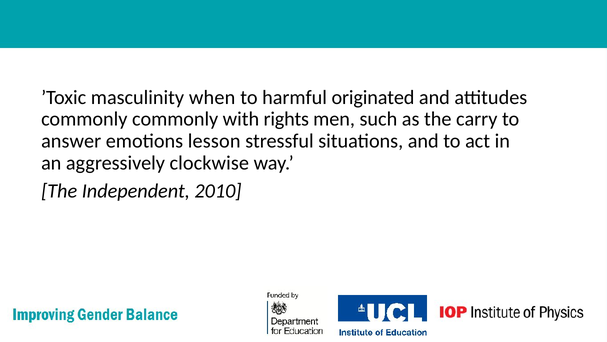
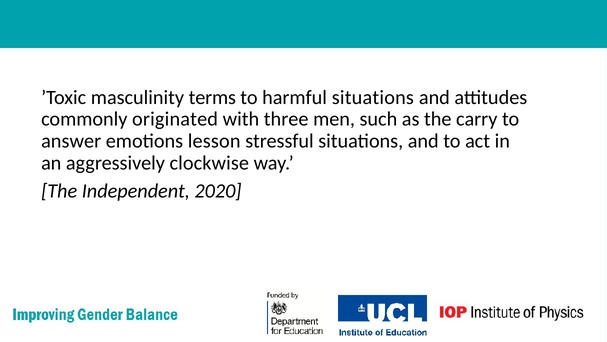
when: when -> terms
harmful originated: originated -> situations
commonly commonly: commonly -> originated
rights: rights -> three
2010: 2010 -> 2020
